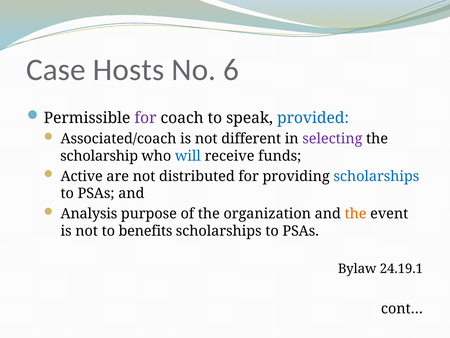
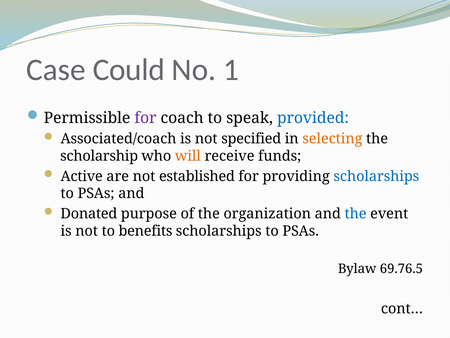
Hosts: Hosts -> Could
6: 6 -> 1
different: different -> specified
selecting colour: purple -> orange
will colour: blue -> orange
distributed: distributed -> established
Analysis: Analysis -> Donated
the at (356, 214) colour: orange -> blue
24.19.1: 24.19.1 -> 69.76.5
